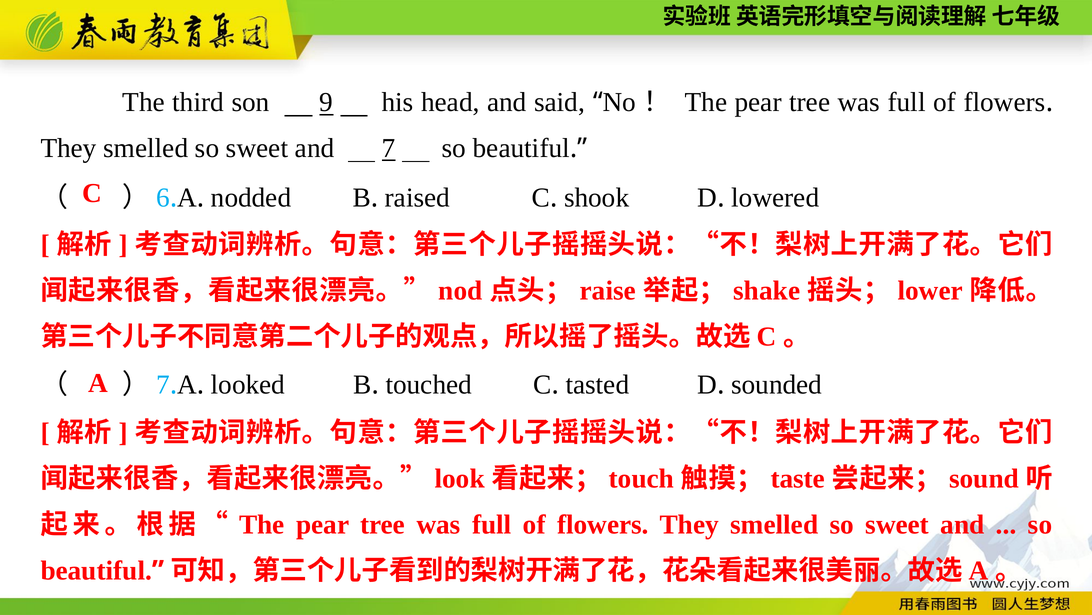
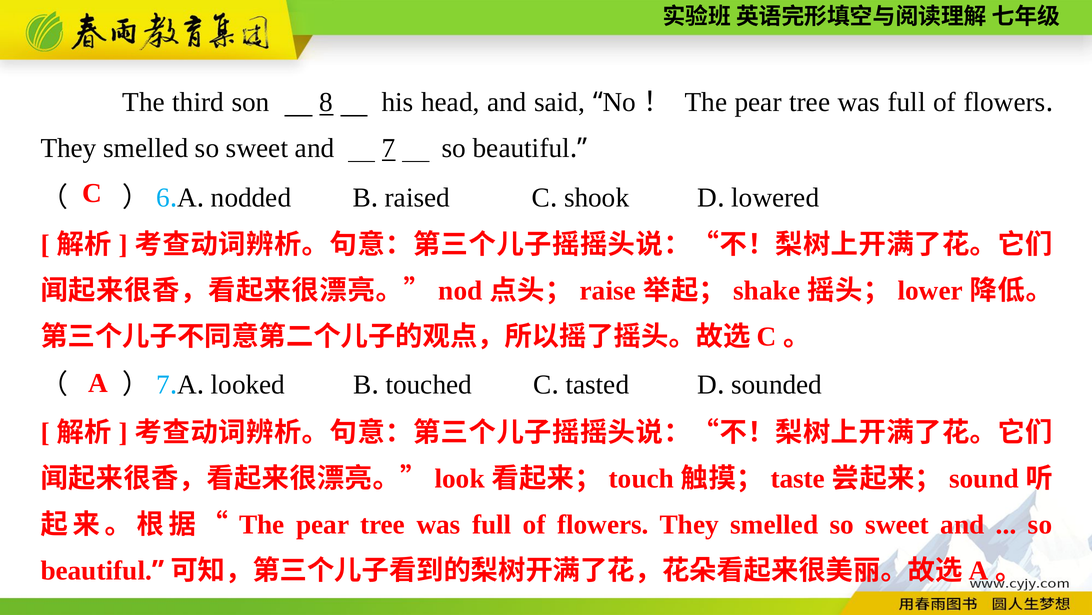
9: 9 -> 8
